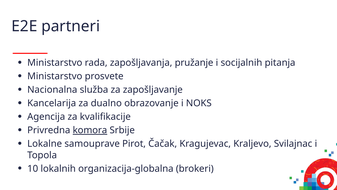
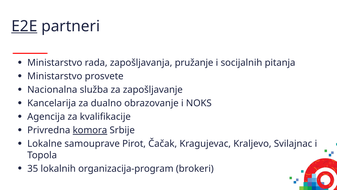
E2E underline: none -> present
10: 10 -> 35
organizacija-globalna: organizacija-globalna -> organizacija-program
